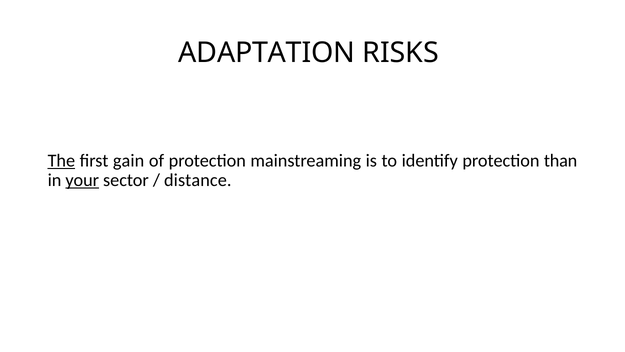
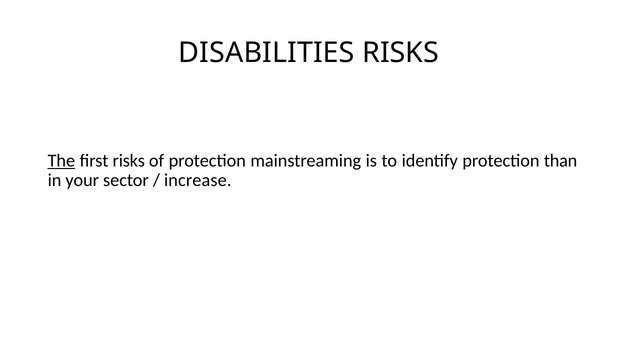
ADAPTATION: ADAPTATION -> DISABILITIES
first gain: gain -> risks
your underline: present -> none
distance: distance -> increase
